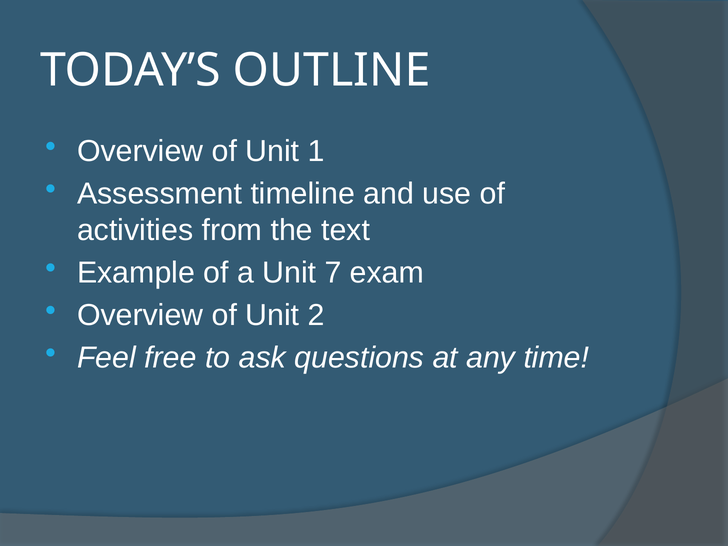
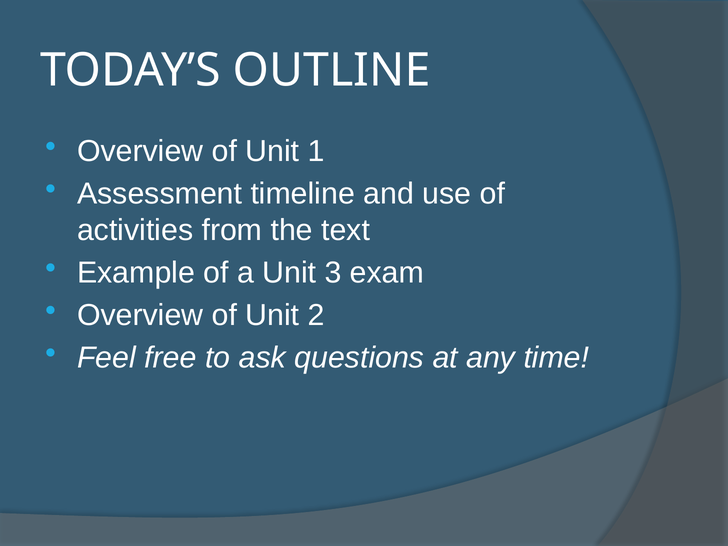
7: 7 -> 3
